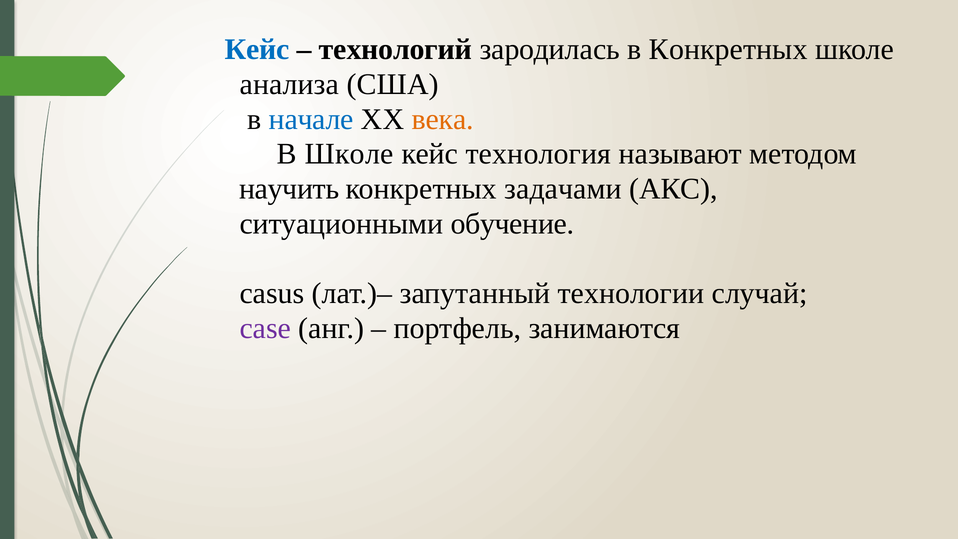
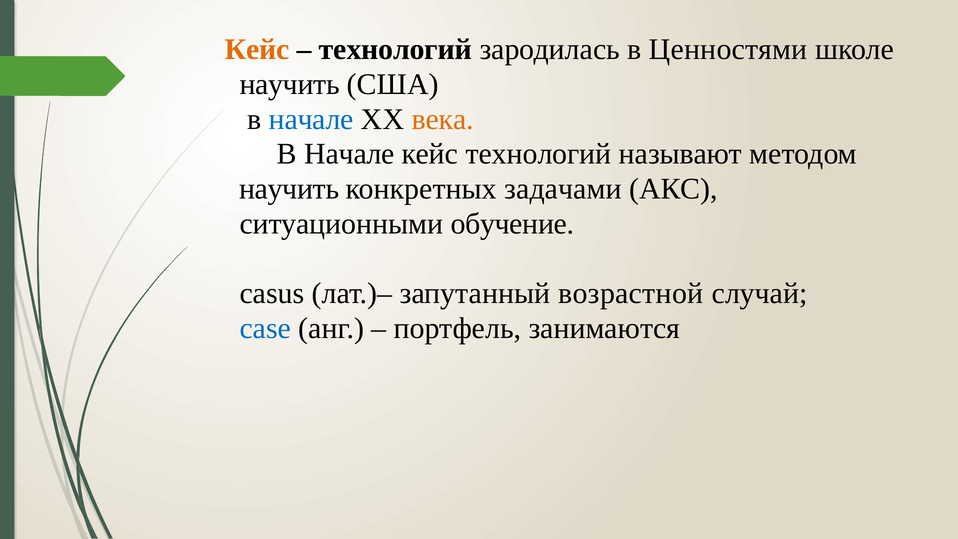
Кейс at (257, 49) colour: blue -> orange
в Конкретных: Конкретных -> Ценностями
анализа at (289, 84): анализа -> научить
Школе at (349, 154): Школе -> Начале
кейс технология: технология -> технологий
технологии: технологии -> возрастной
case colour: purple -> blue
